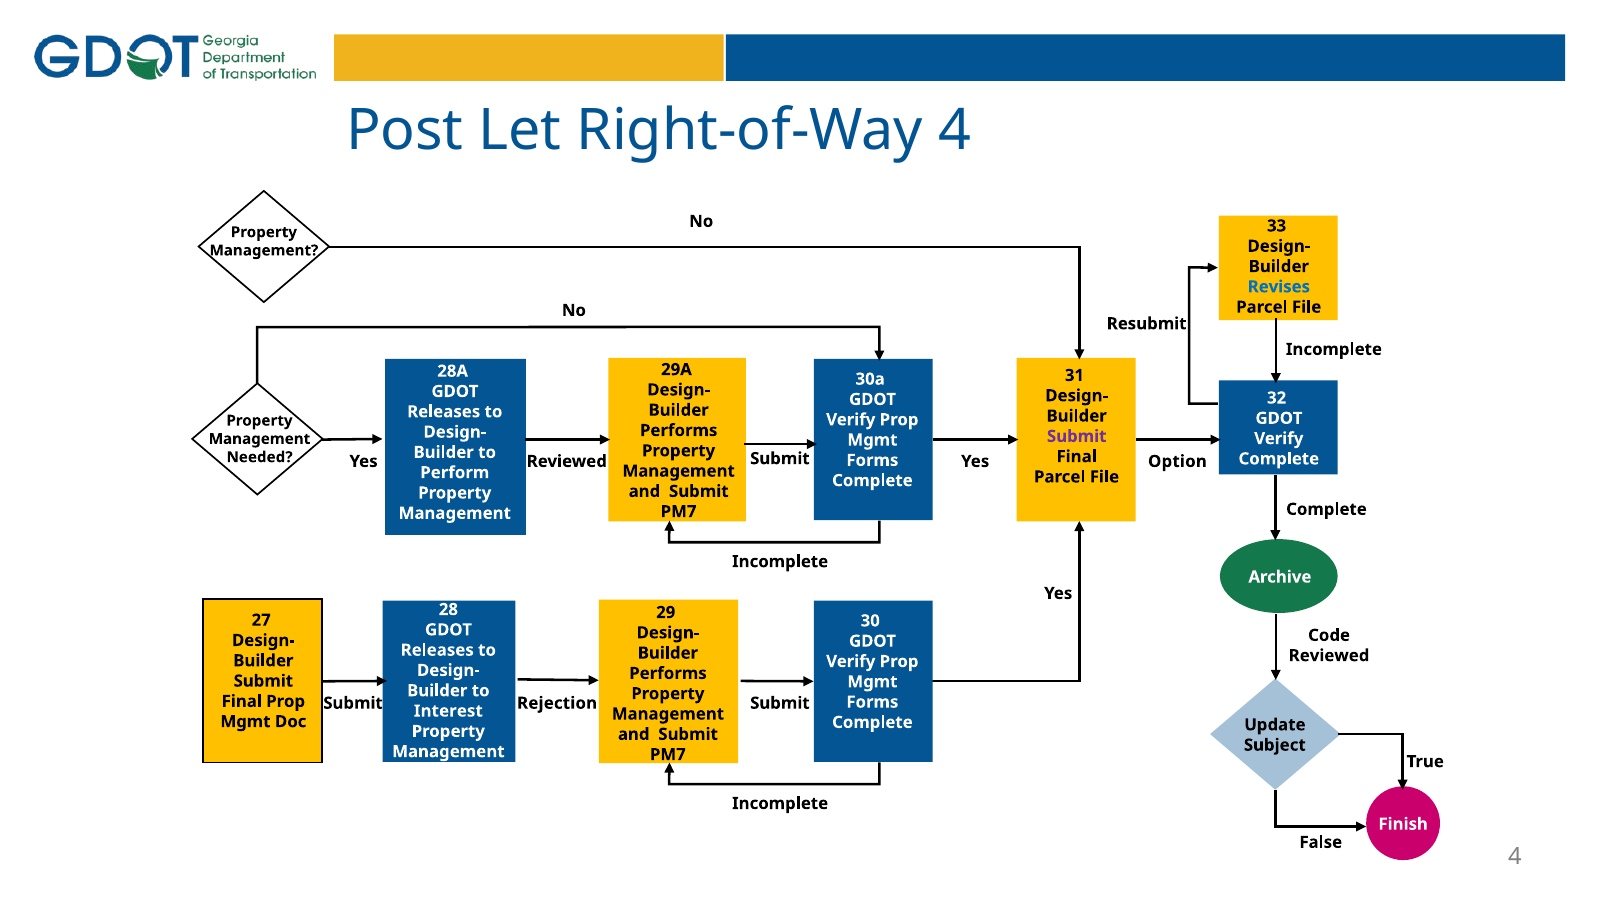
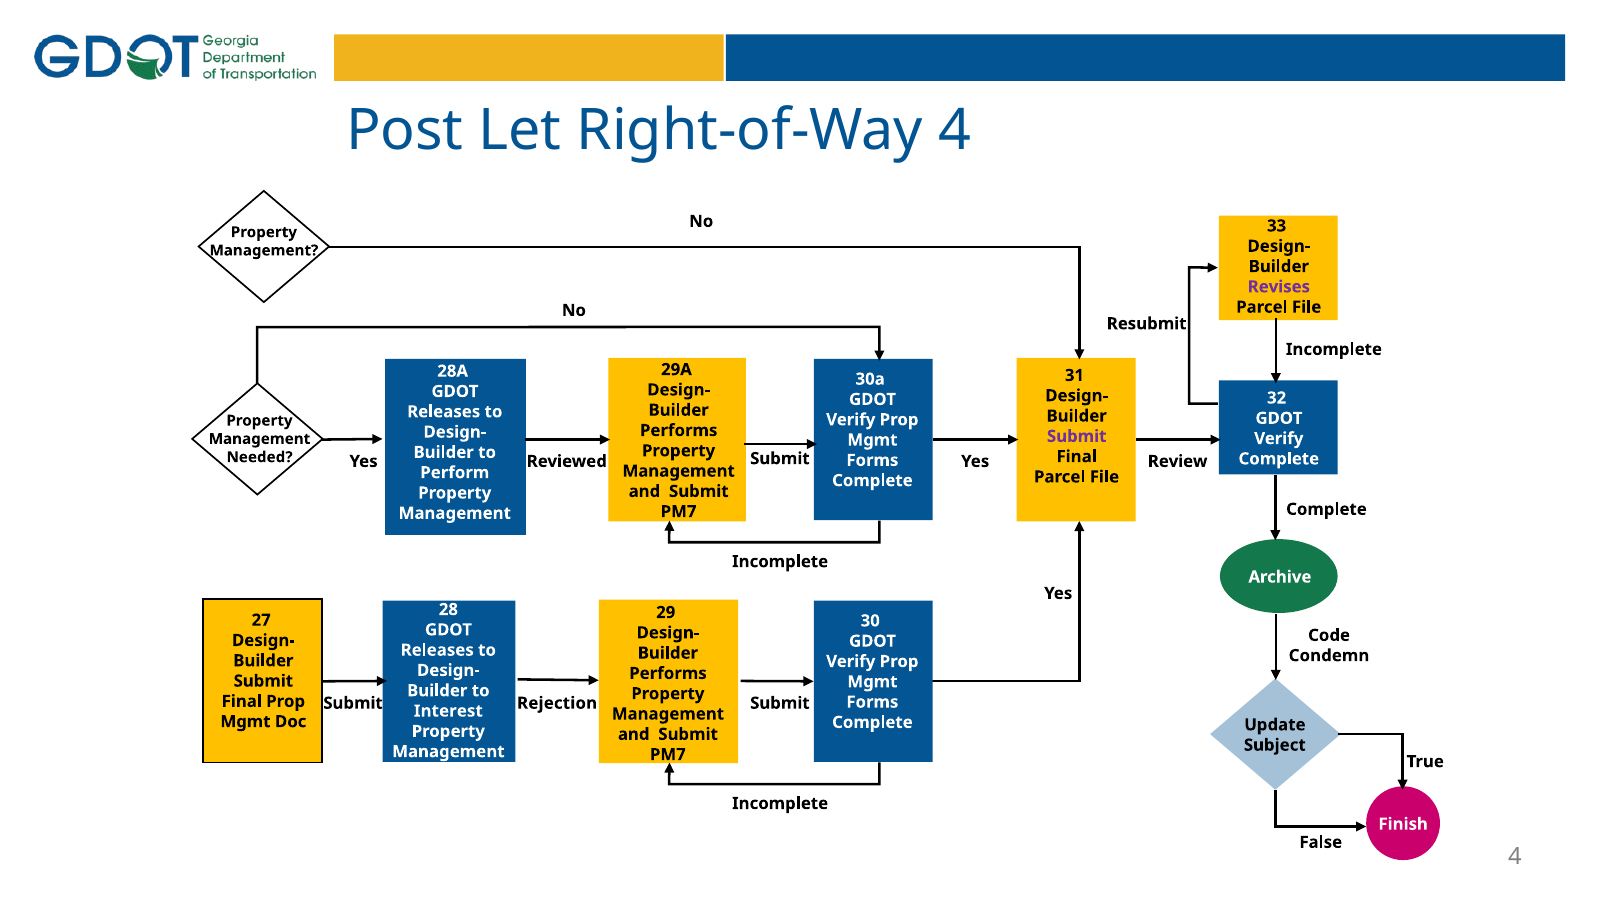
Revises colour: blue -> purple
Option: Option -> Review
Reviewed at (1329, 656): Reviewed -> Condemn
